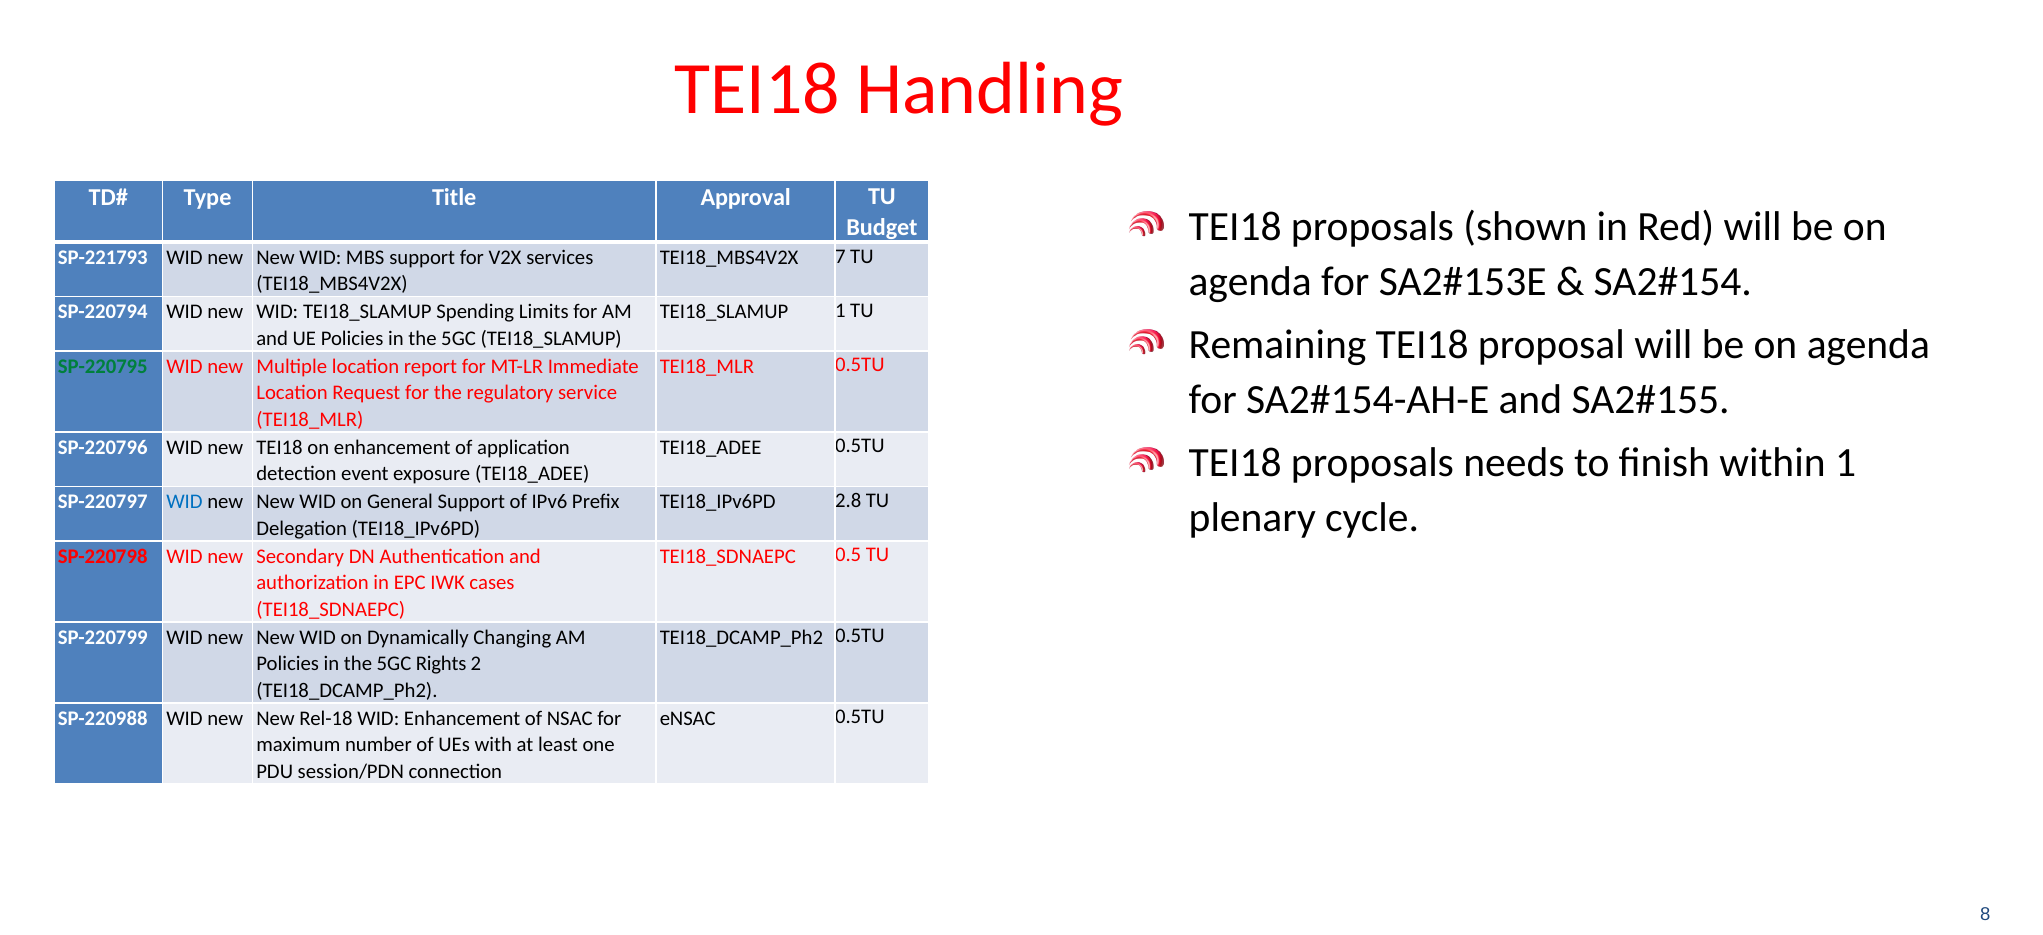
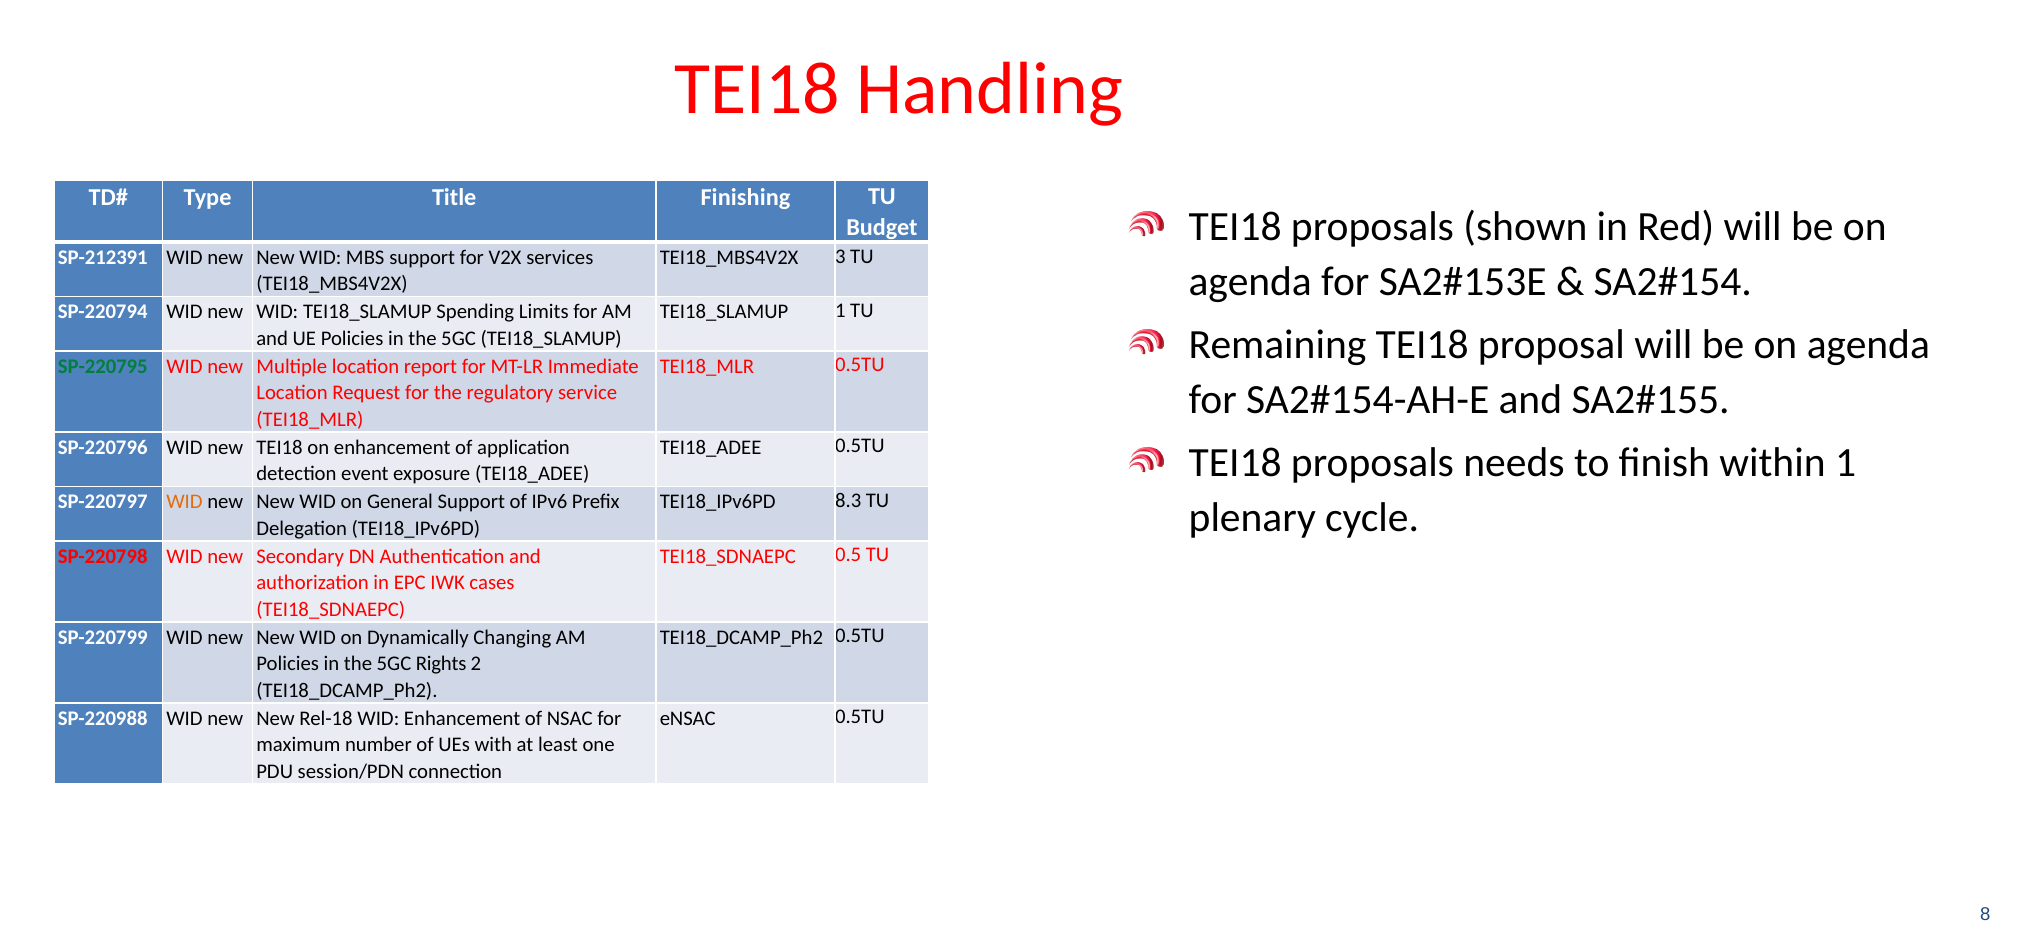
Approval: Approval -> Finishing
SP-221793: SP-221793 -> SP-212391
7: 7 -> 3
WID at (184, 501) colour: blue -> orange
2.8: 2.8 -> 8.3
